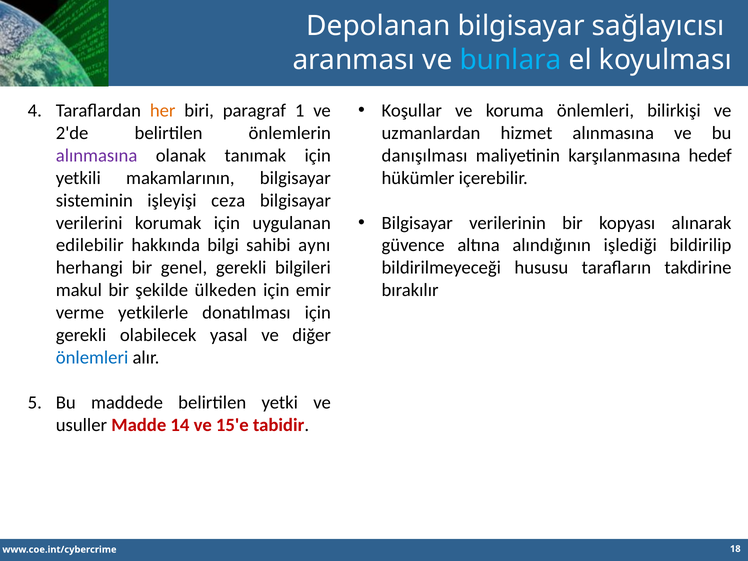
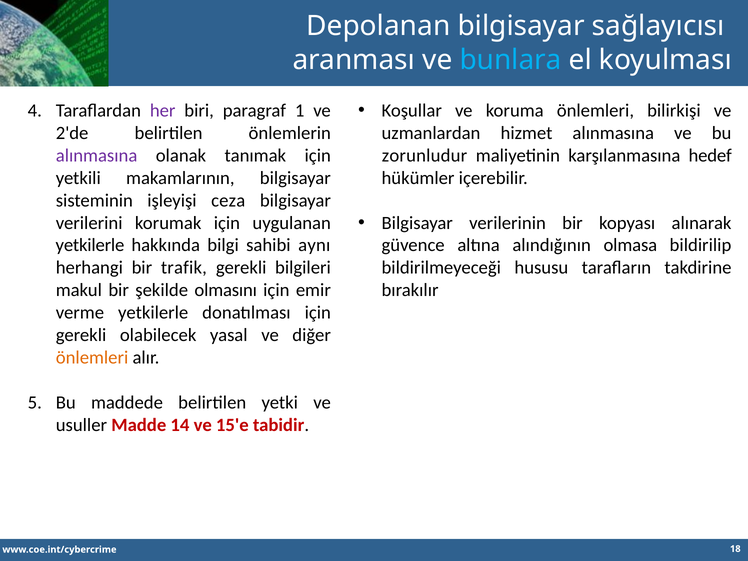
her colour: orange -> purple
danışılması: danışılması -> zorunludur
edilebilir at (90, 245): edilebilir -> yetkilerle
işlediği: işlediği -> olmasa
genel: genel -> trafik
ülkeden: ülkeden -> olmasını
önlemleri at (92, 358) colour: blue -> orange
